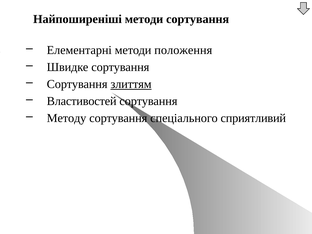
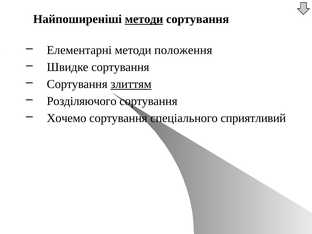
методи at (144, 19) underline: none -> present
Властивостей: Властивостей -> Розділяючого
Методу: Методу -> Хочемо
